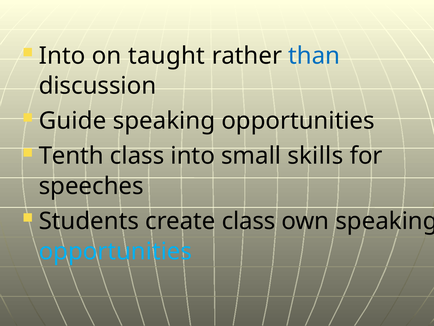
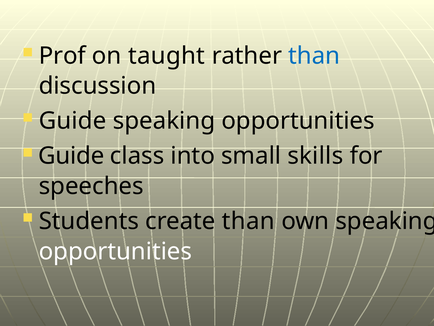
Into at (62, 56): Into -> Prof
Tenth at (71, 156): Tenth -> Guide
create class: class -> than
opportunities at (115, 251) colour: light blue -> white
